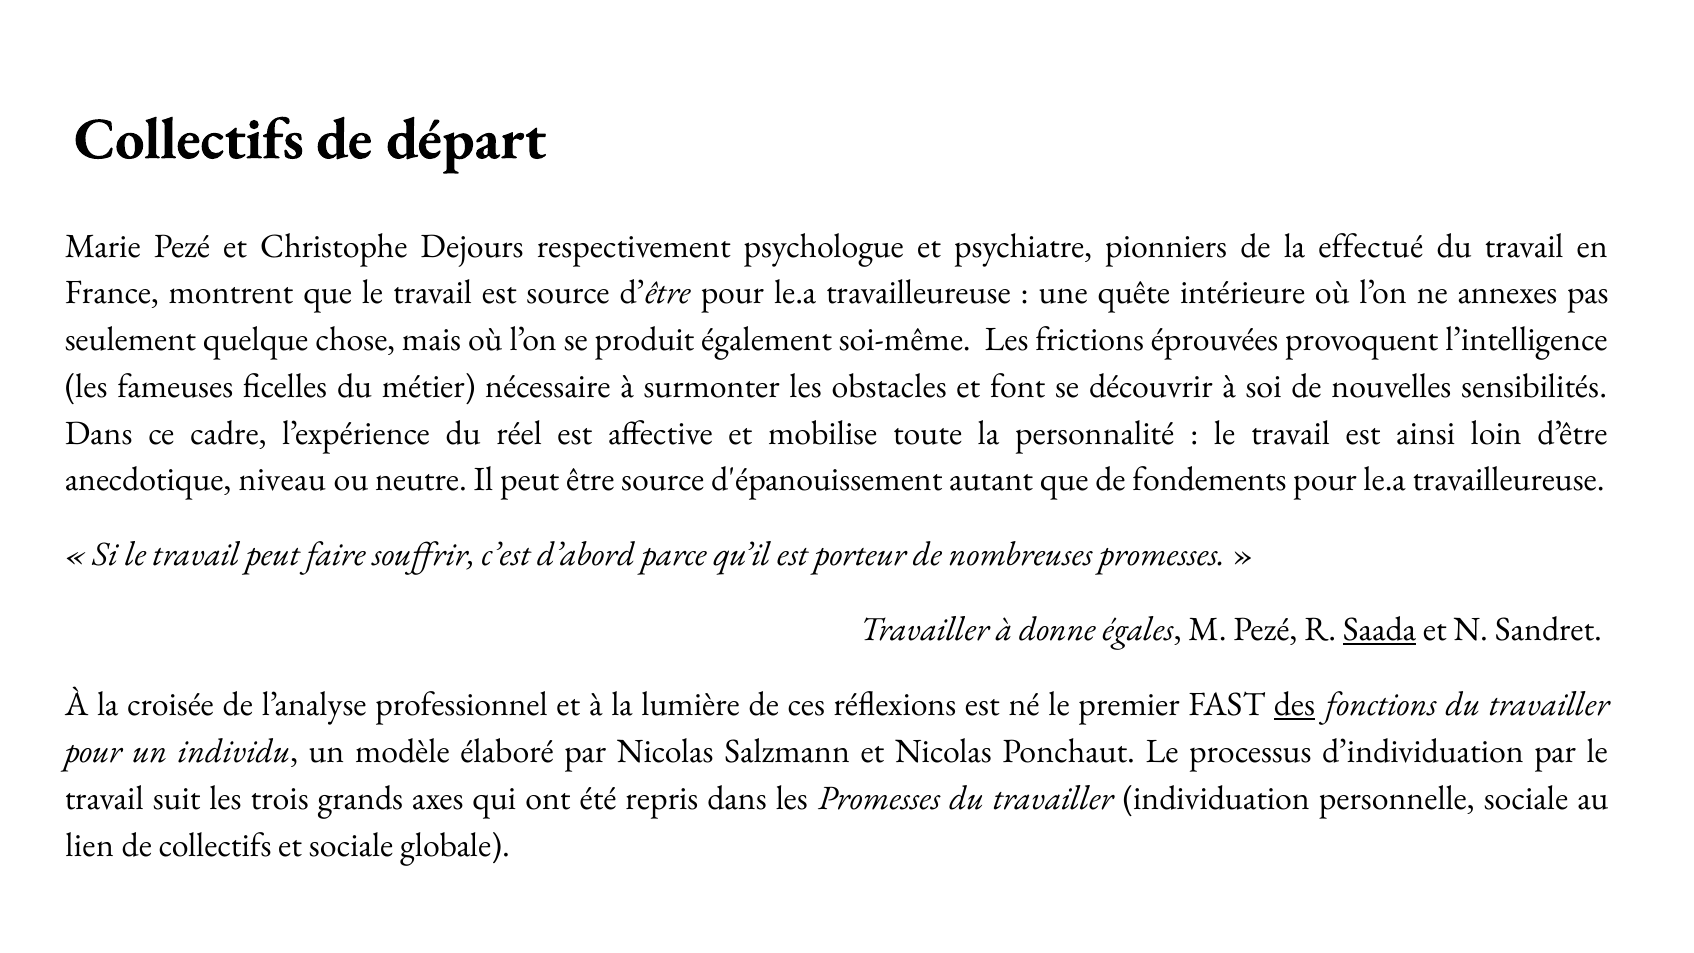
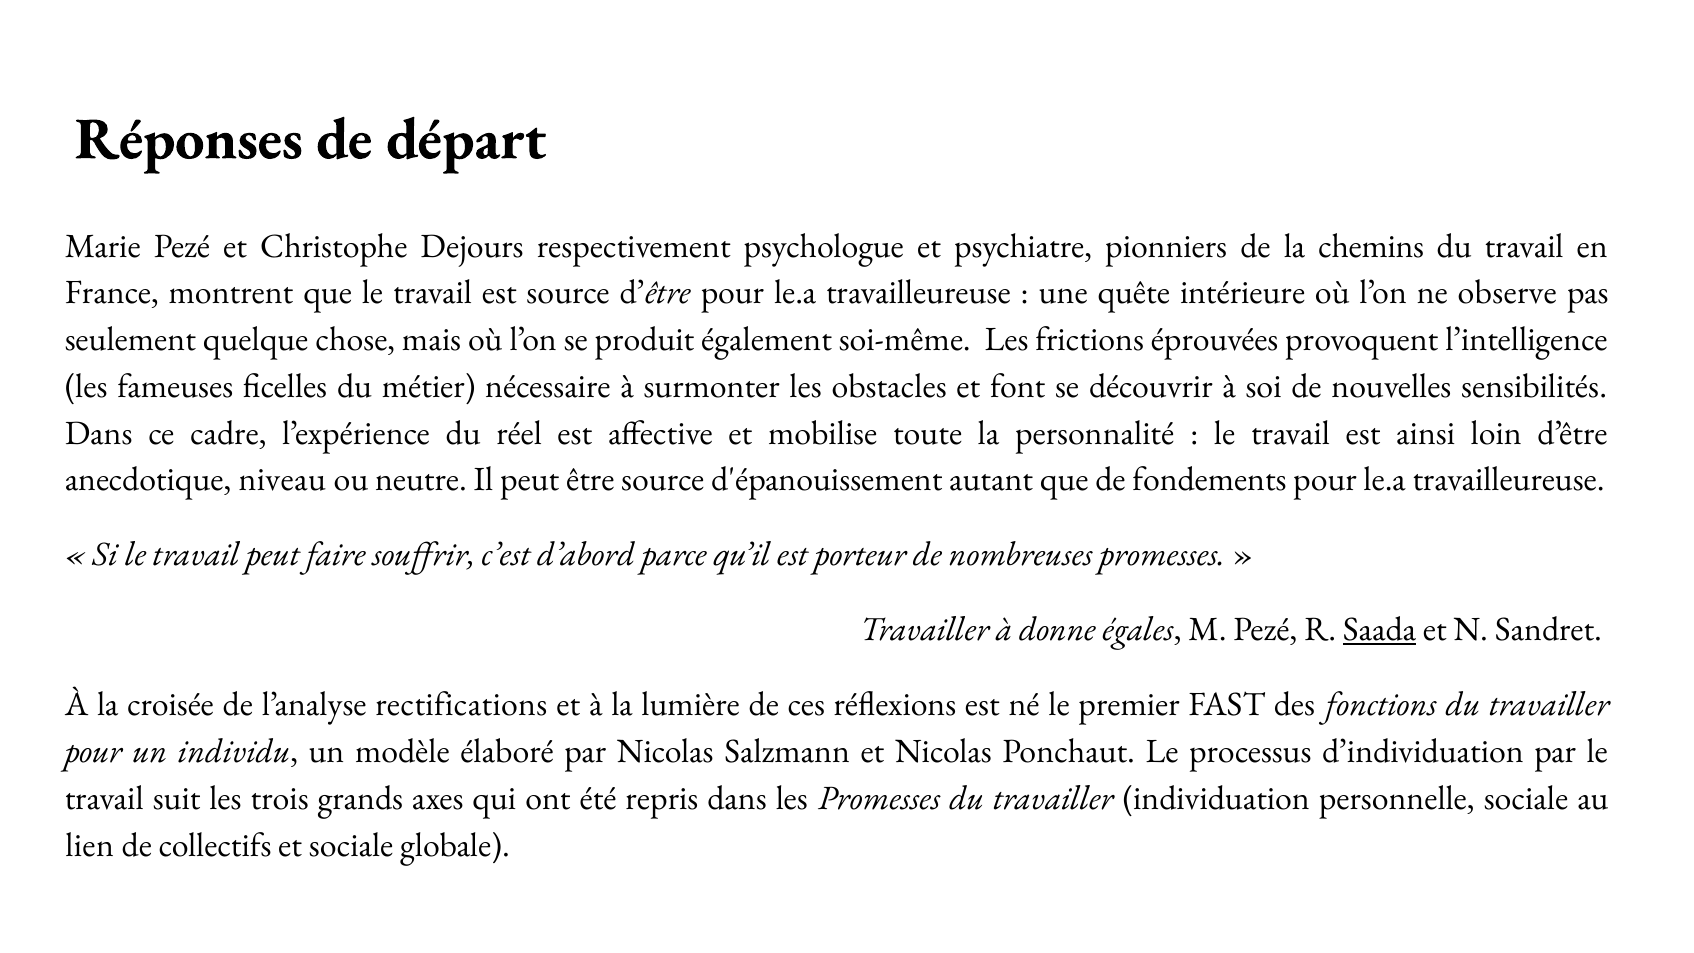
Collectifs at (189, 139): Collectifs -> Réponses
effectué: effectué -> chemins
annexes: annexes -> observe
professionnel: professionnel -> rectifications
des underline: present -> none
